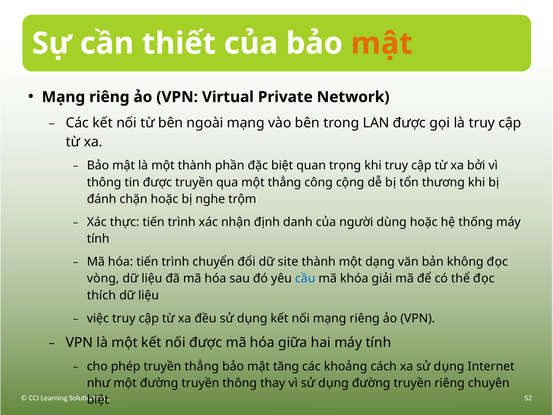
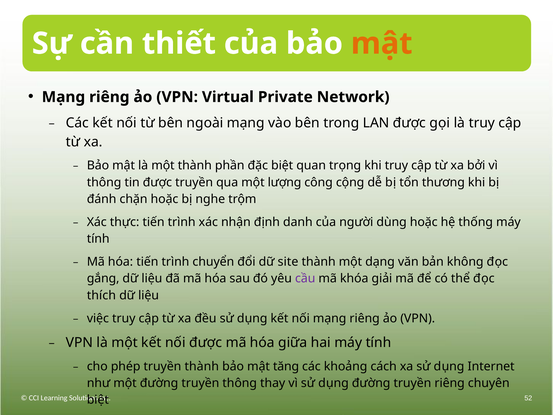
một thẳng: thẳng -> lượng
vòng: vòng -> gắng
cầu colour: blue -> purple
truyền thẳng: thẳng -> thành
